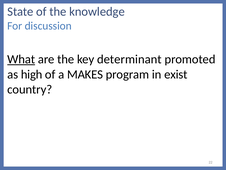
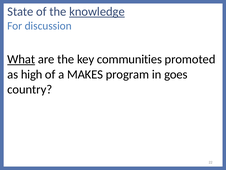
knowledge underline: none -> present
determinant: determinant -> communities
exist: exist -> goes
